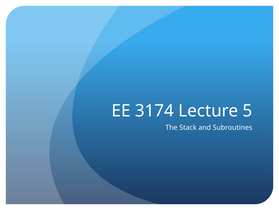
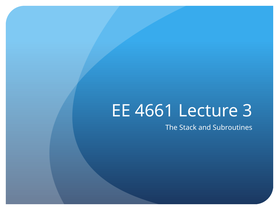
3174: 3174 -> 4661
5: 5 -> 3
